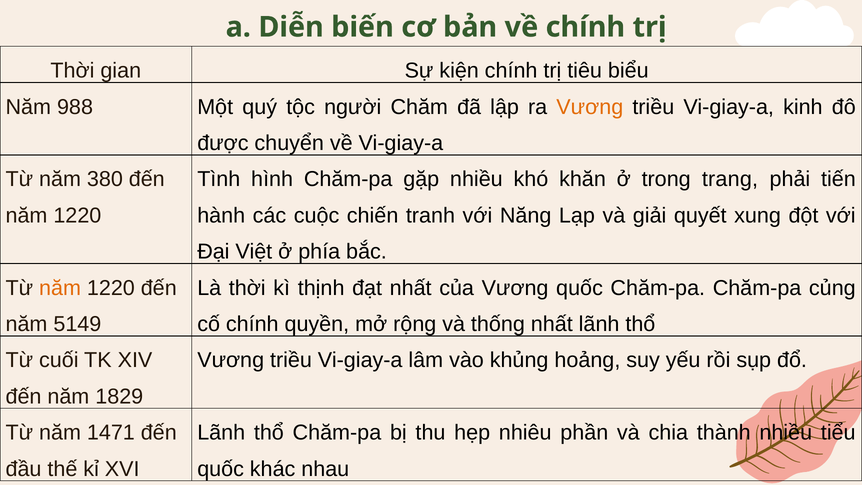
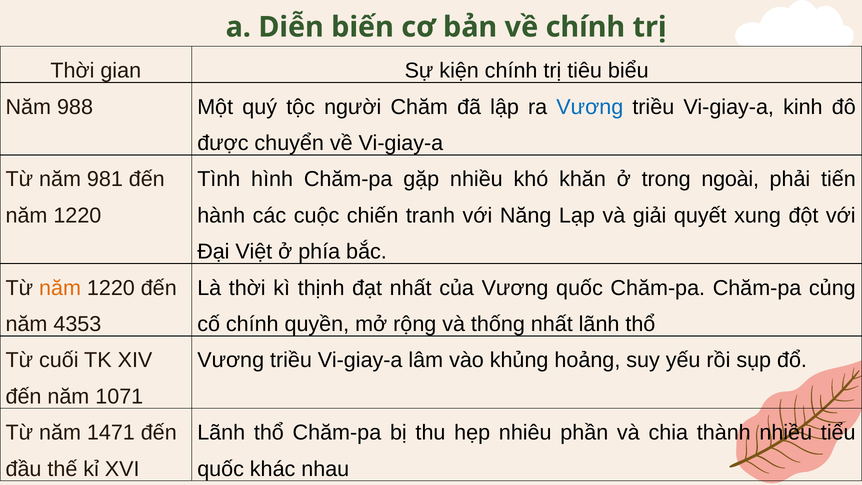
Vương at (590, 107) colour: orange -> blue
380: 380 -> 981
trang: trang -> ngoài
5149: 5149 -> 4353
1829: 1829 -> 1071
